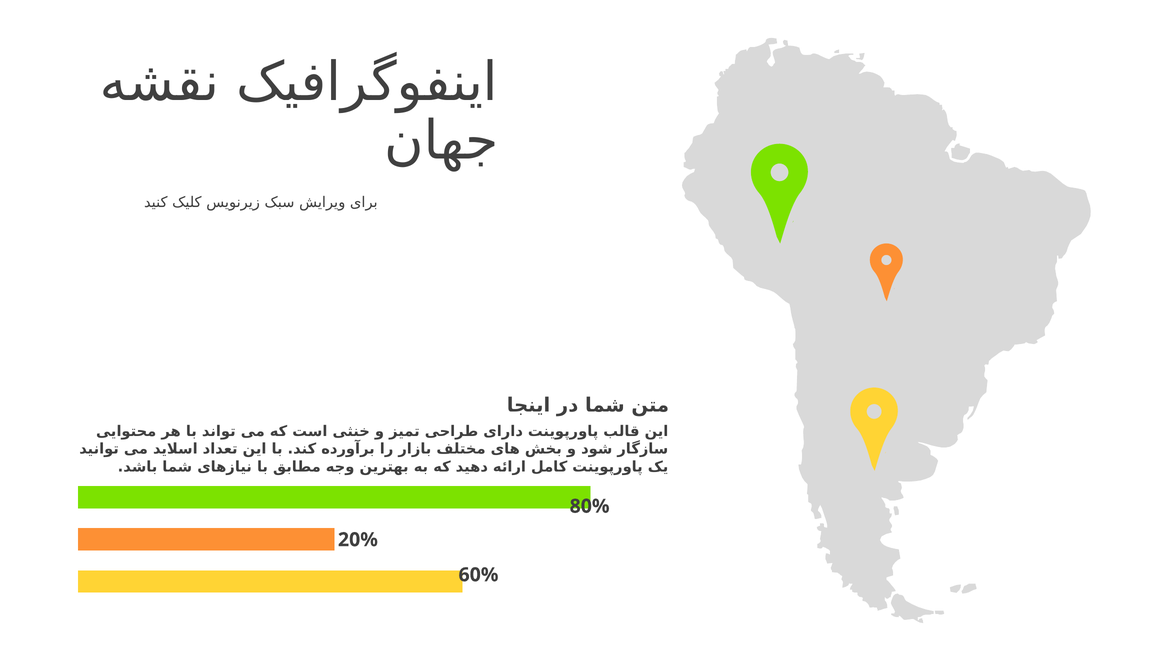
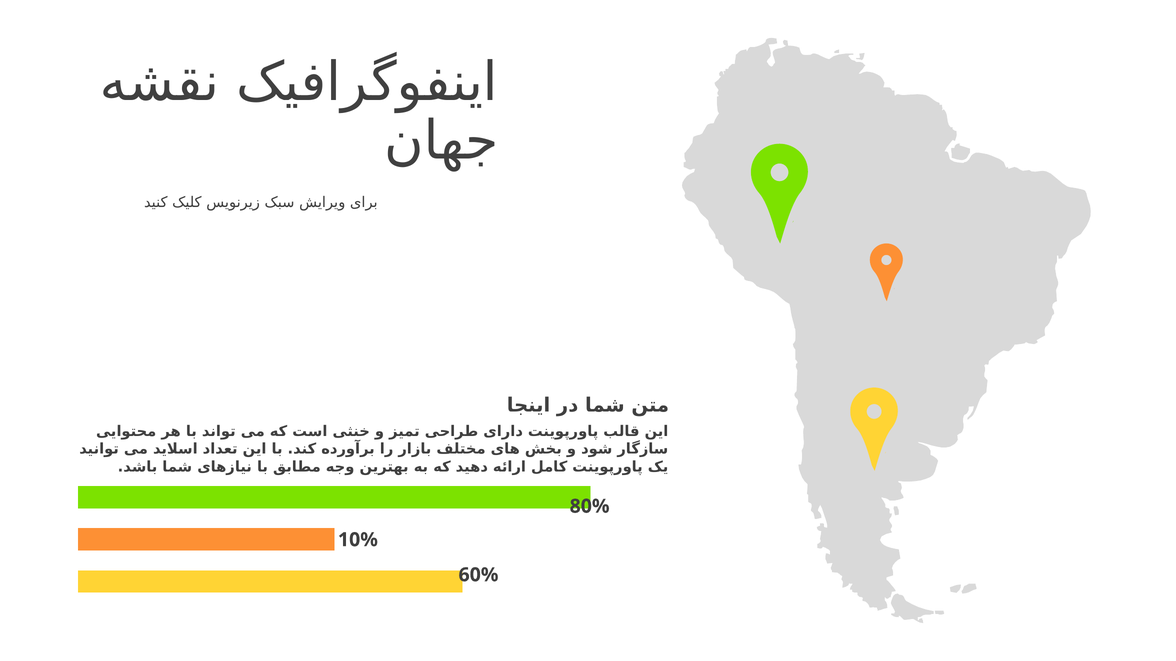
20%: 20% -> 10%
